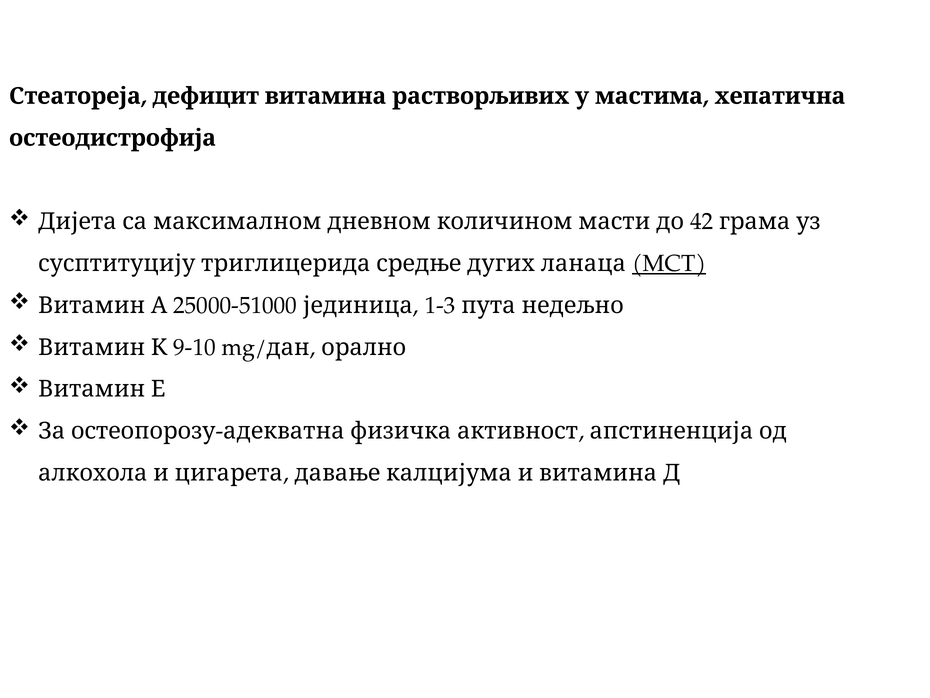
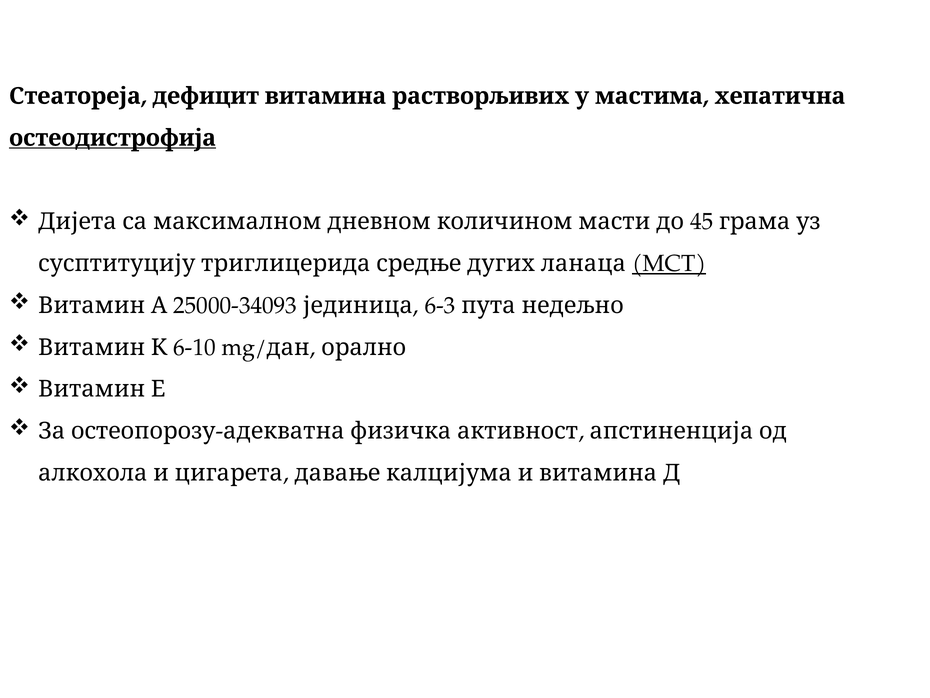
остеодистрофија underline: none -> present
42: 42 -> 45
25000-51000: 25000-51000 -> 25000-34093
1-3: 1-3 -> 6-3
9-10: 9-10 -> 6-10
